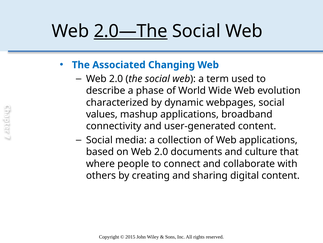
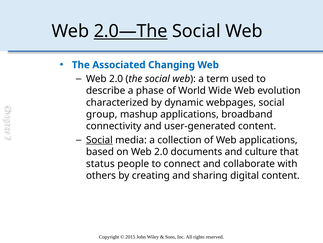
values: values -> group
Social at (99, 140) underline: none -> present
where: where -> status
